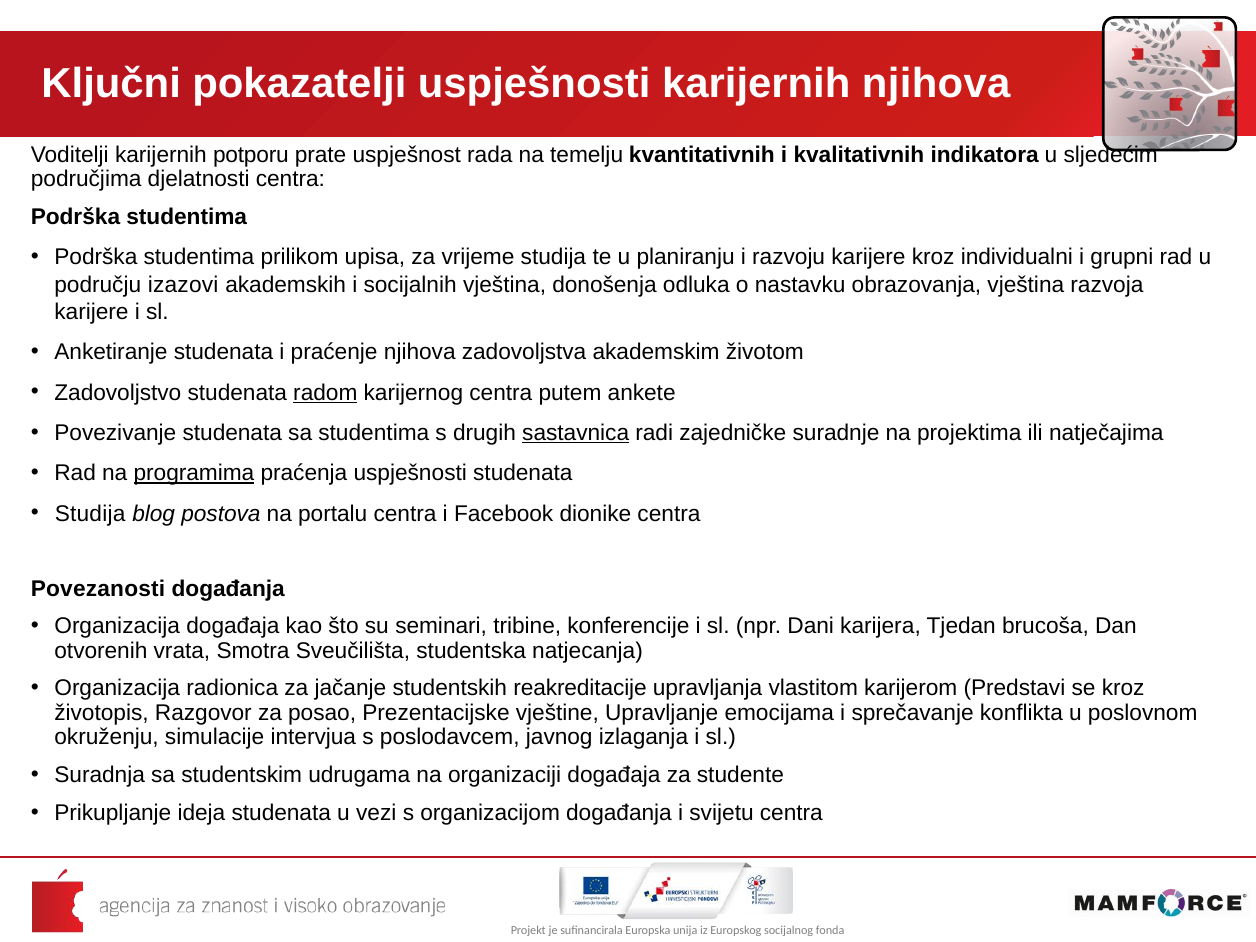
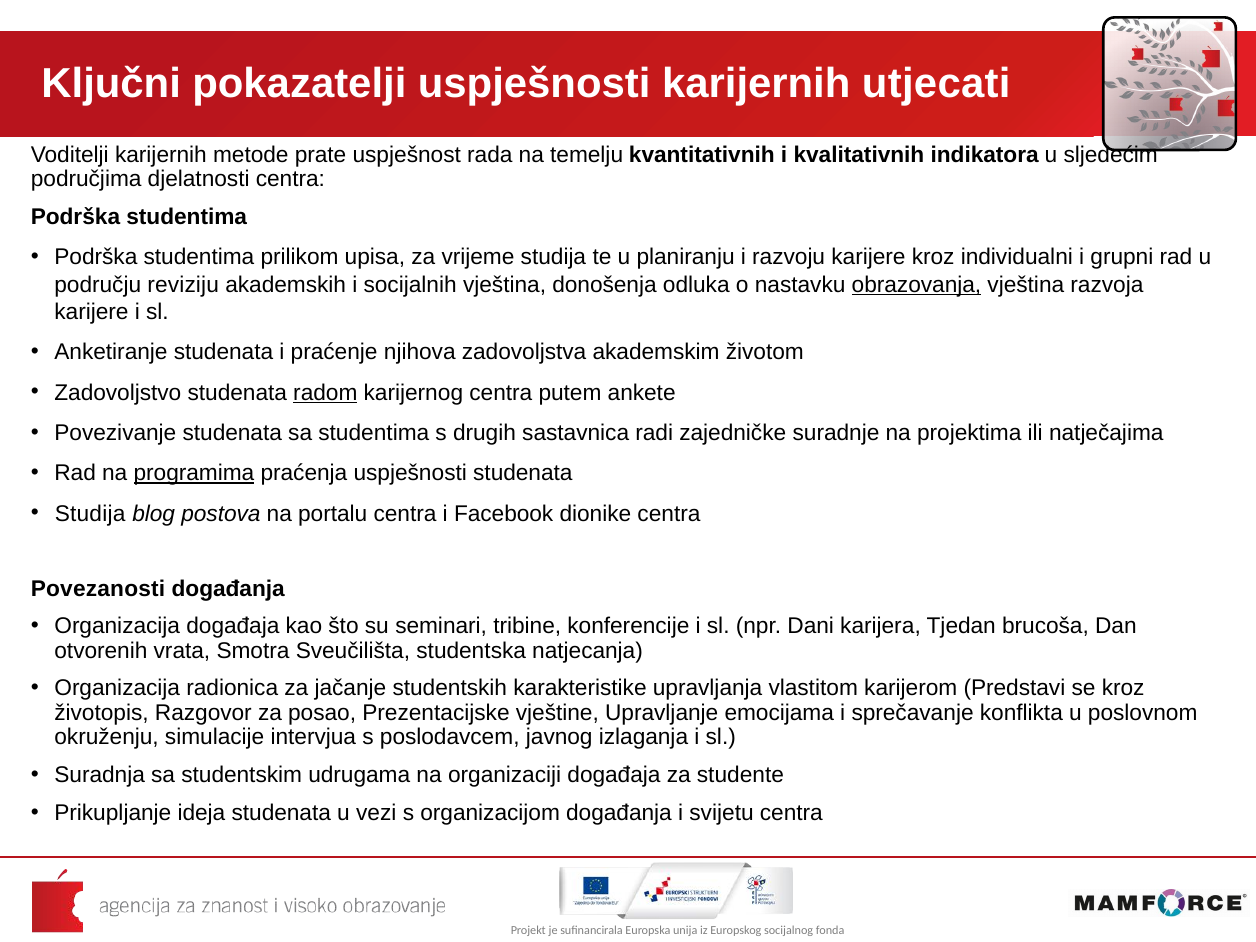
karijernih njihova: njihova -> utjecati
potporu: potporu -> metode
izazovi: izazovi -> reviziju
obrazovanja underline: none -> present
sastavnica underline: present -> none
reakreditacije: reakreditacije -> karakteristike
